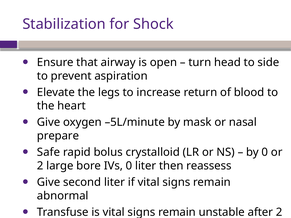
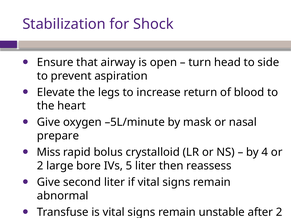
Safe: Safe -> Miss
by 0: 0 -> 4
IVs 0: 0 -> 5
